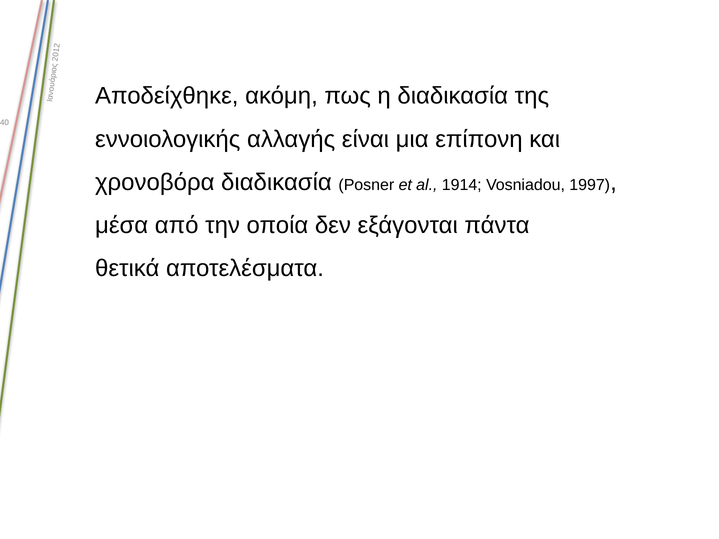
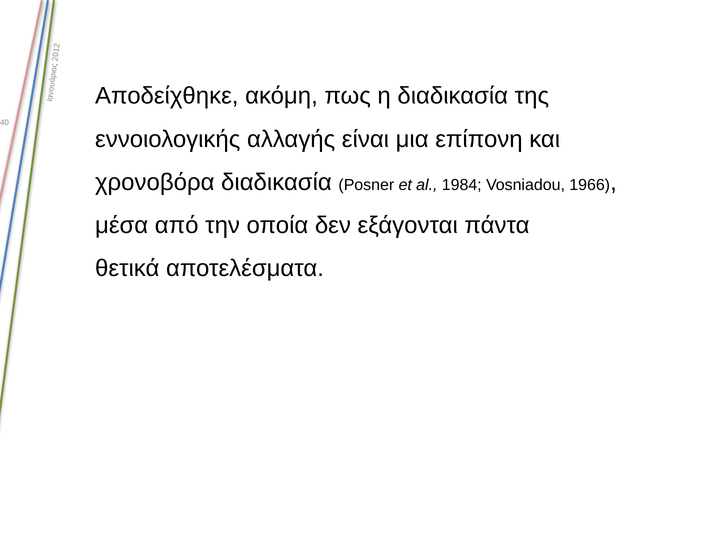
1914: 1914 -> 1984
1997: 1997 -> 1966
